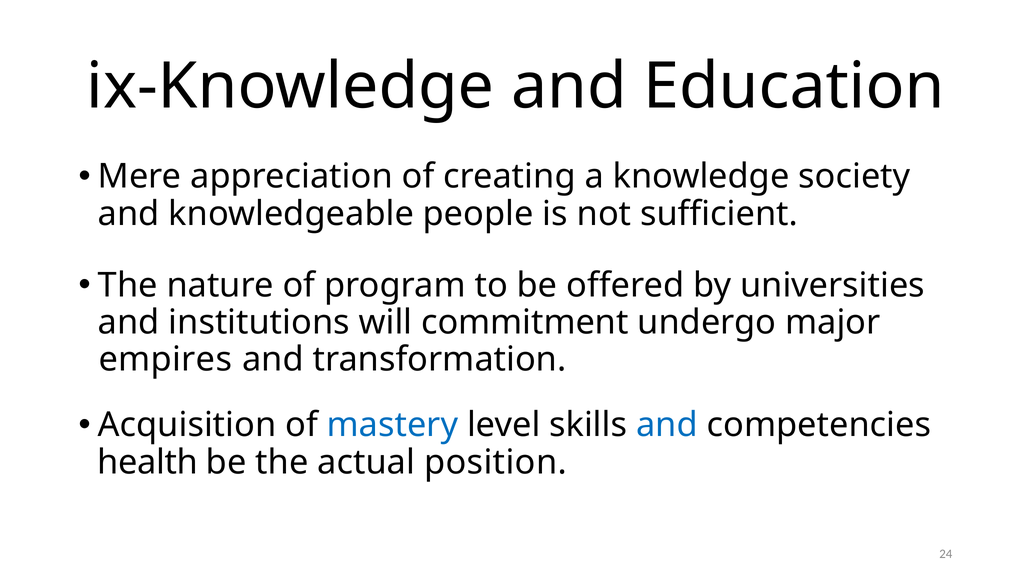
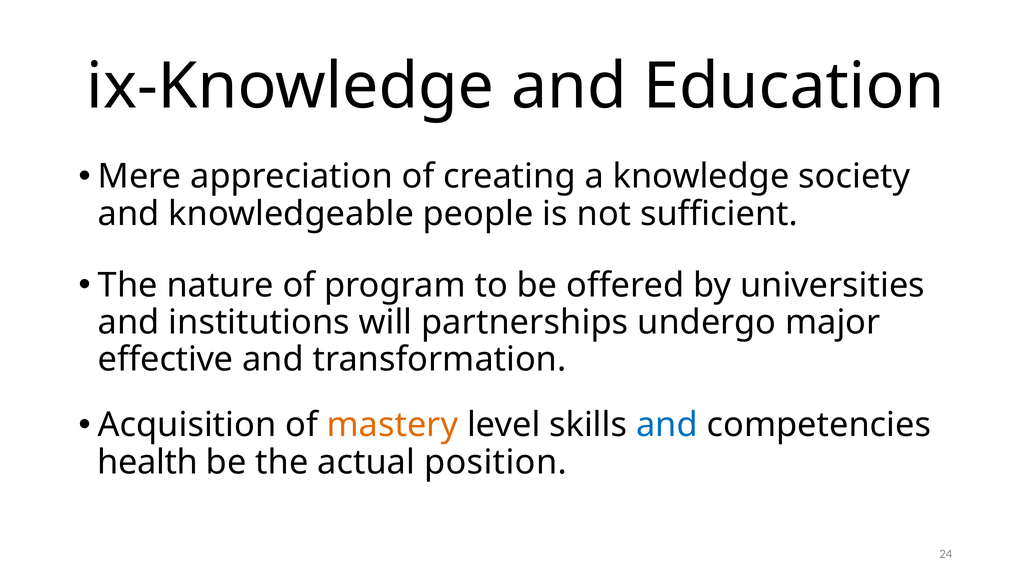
commitment: commitment -> partnerships
empires: empires -> effective
mastery colour: blue -> orange
